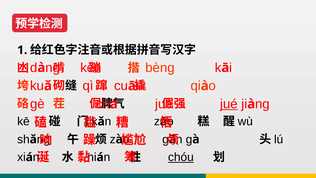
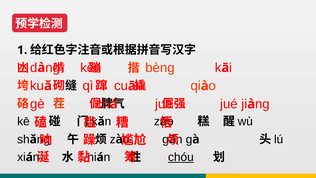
jué underline: present -> none
